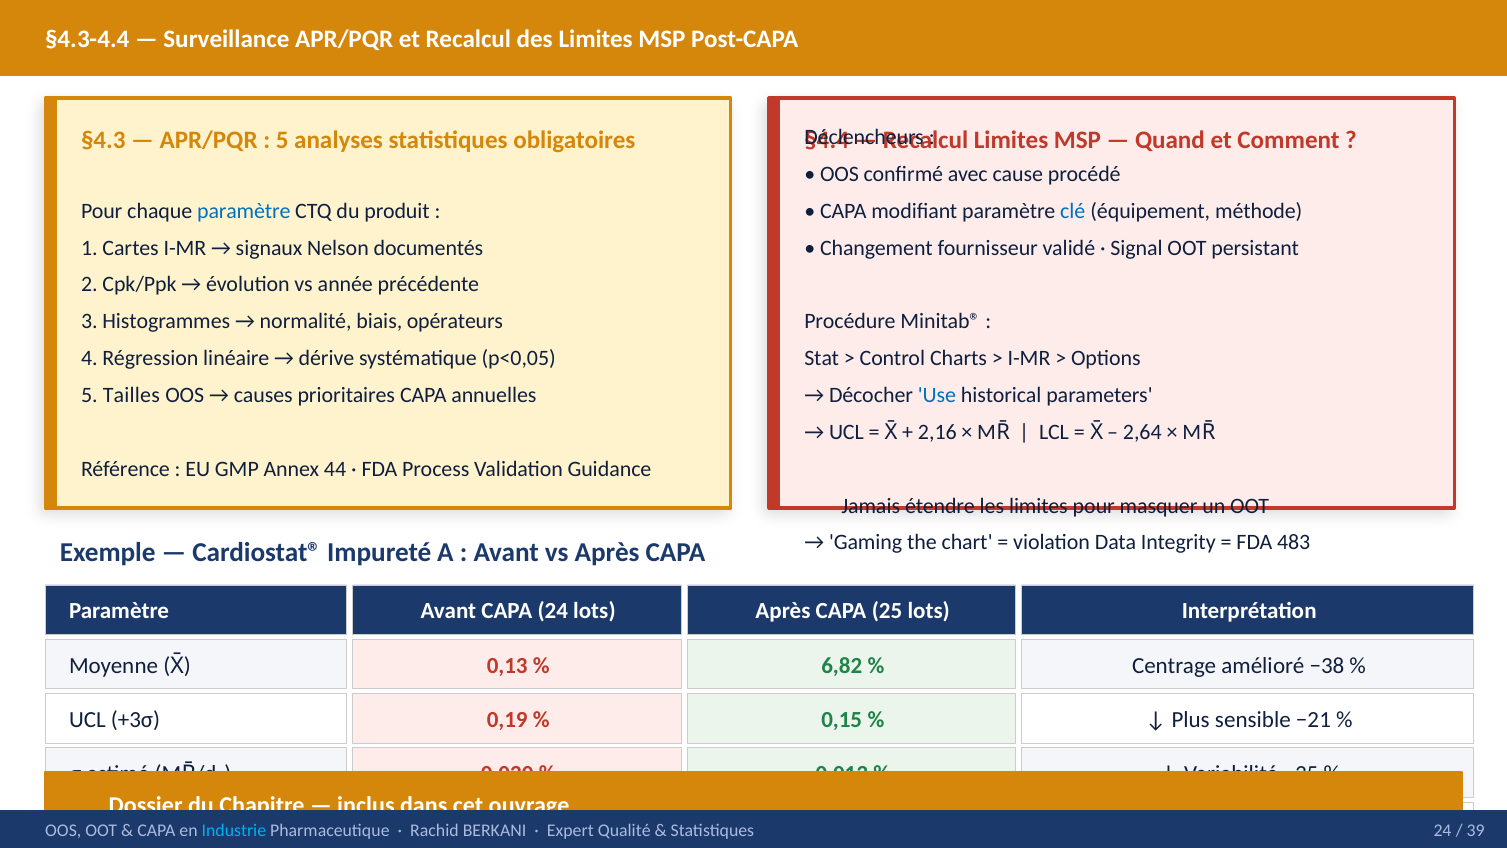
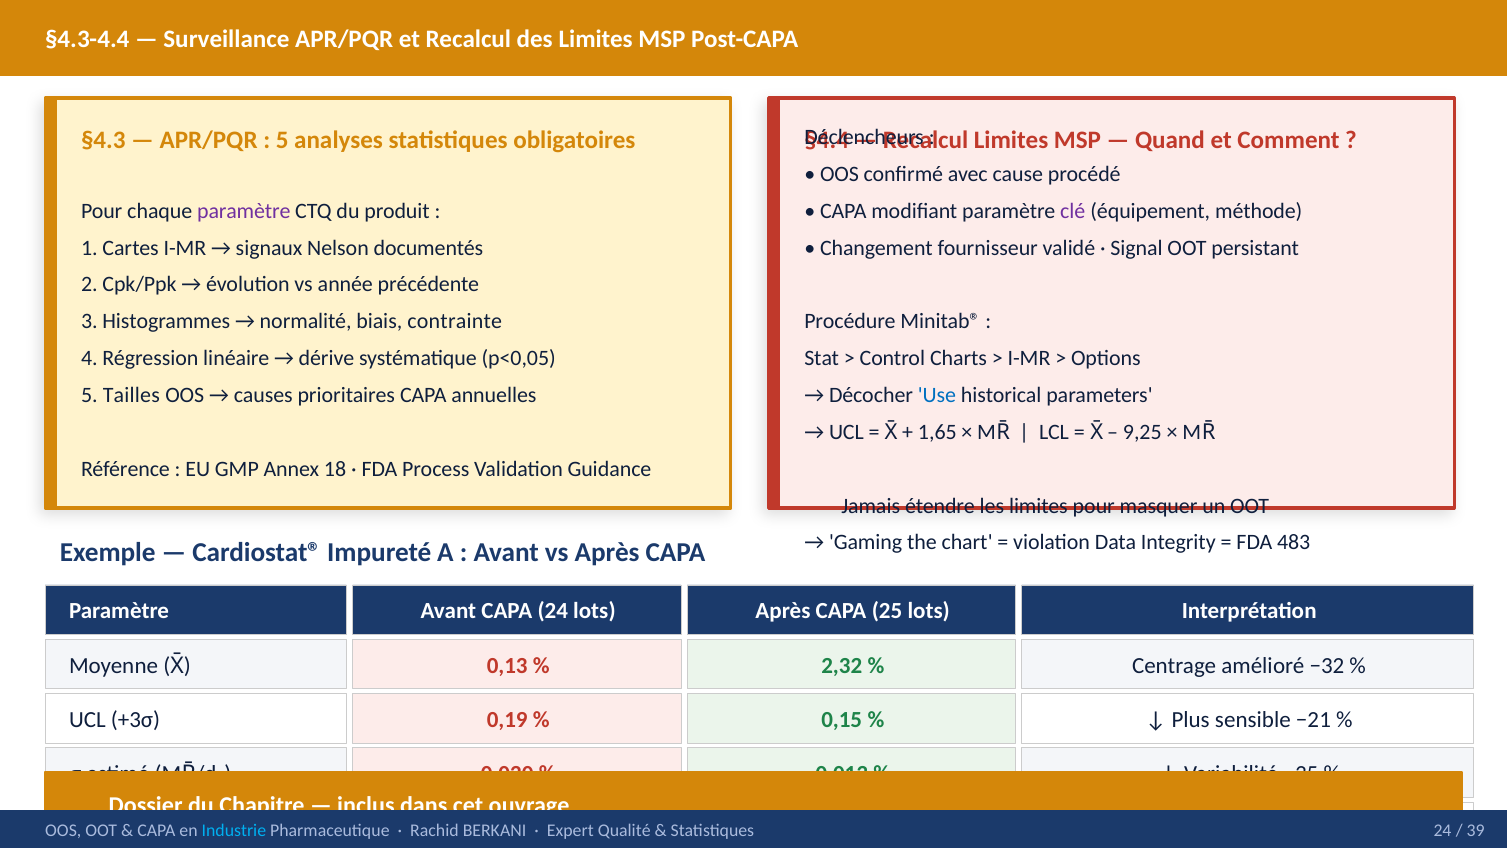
paramètre at (244, 211) colour: blue -> purple
clé colour: blue -> purple
opérateurs: opérateurs -> contrainte
2,16: 2,16 -> 1,65
2,64: 2,64 -> 9,25
44: 44 -> 18
6,82: 6,82 -> 2,32
−38: −38 -> −32
